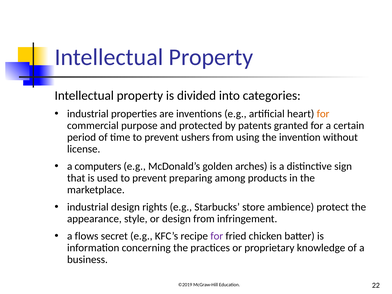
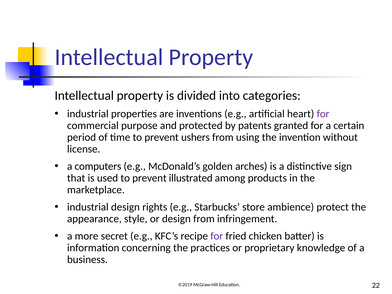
for at (323, 114) colour: orange -> purple
preparing: preparing -> illustrated
flows: flows -> more
